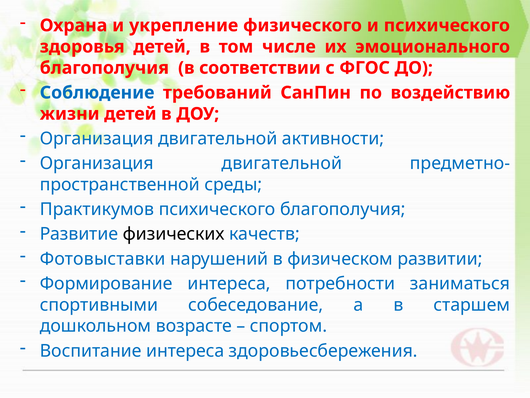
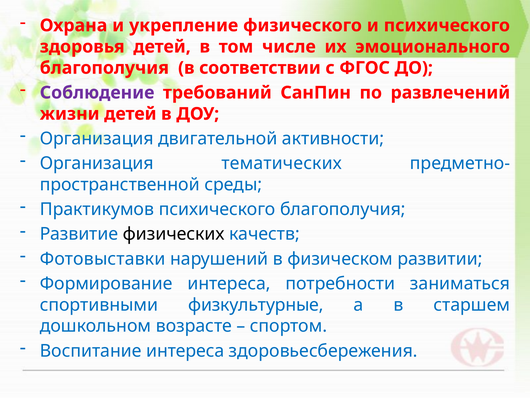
Соблюдение colour: blue -> purple
воздействию: воздействию -> развлечений
двигательной at (282, 163): двигательной -> тематических
собеседование: собеседование -> физкультурные
